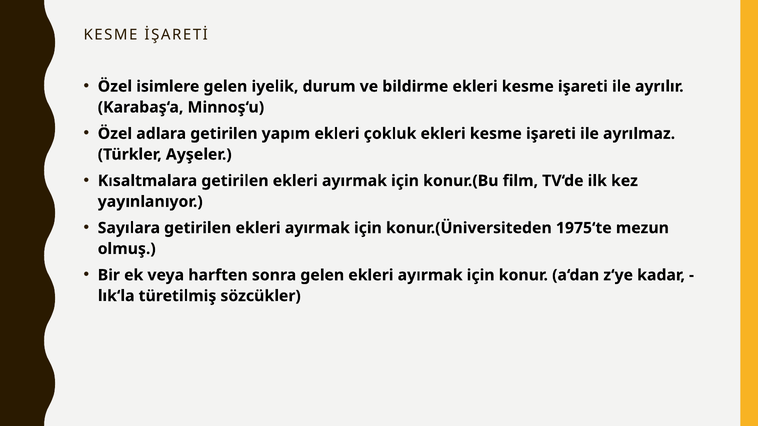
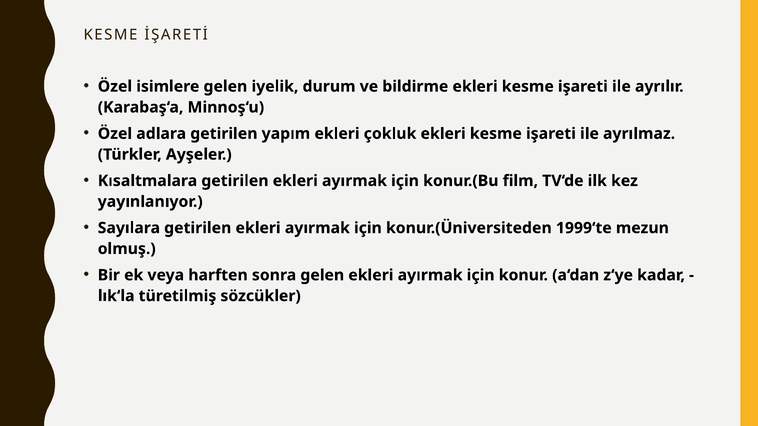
1975‘te: 1975‘te -> 1999‘te
